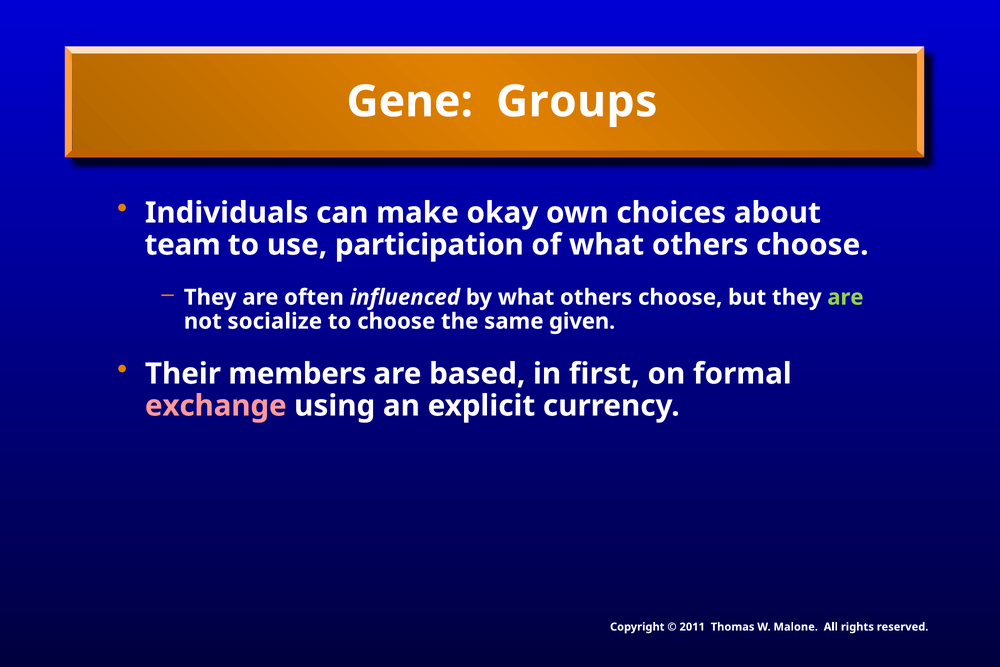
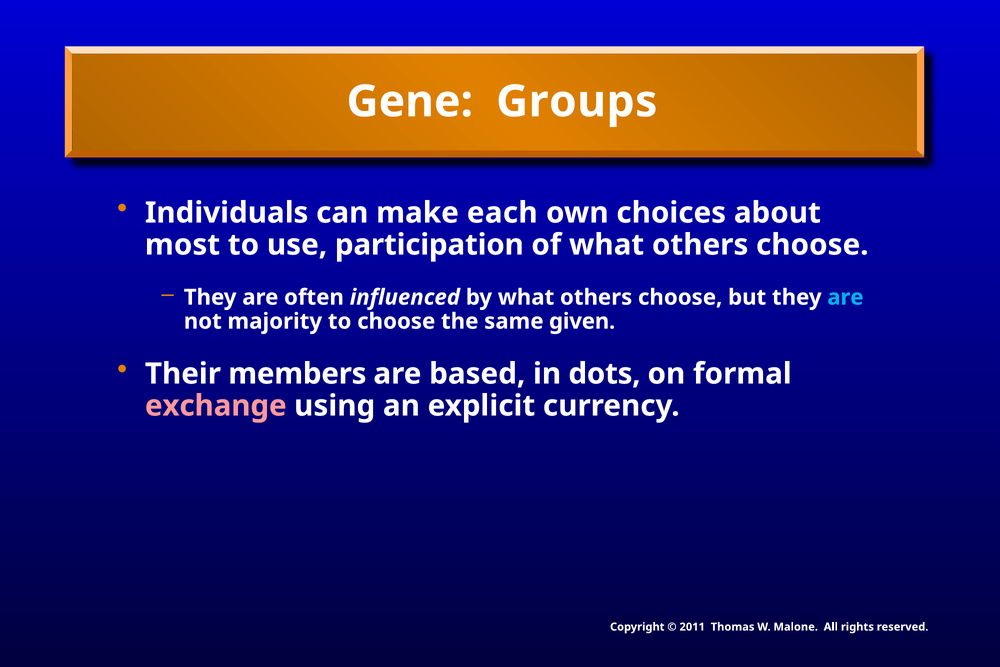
okay: okay -> each
team: team -> most
are at (845, 297) colour: light green -> light blue
socialize: socialize -> majority
first: first -> dots
